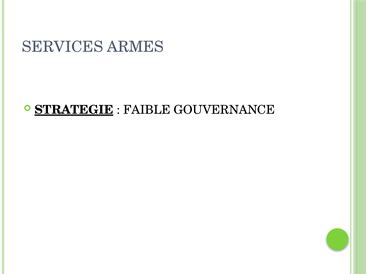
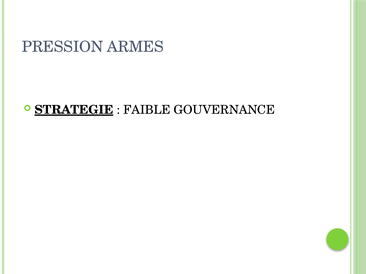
SERVICES: SERVICES -> PRESSION
